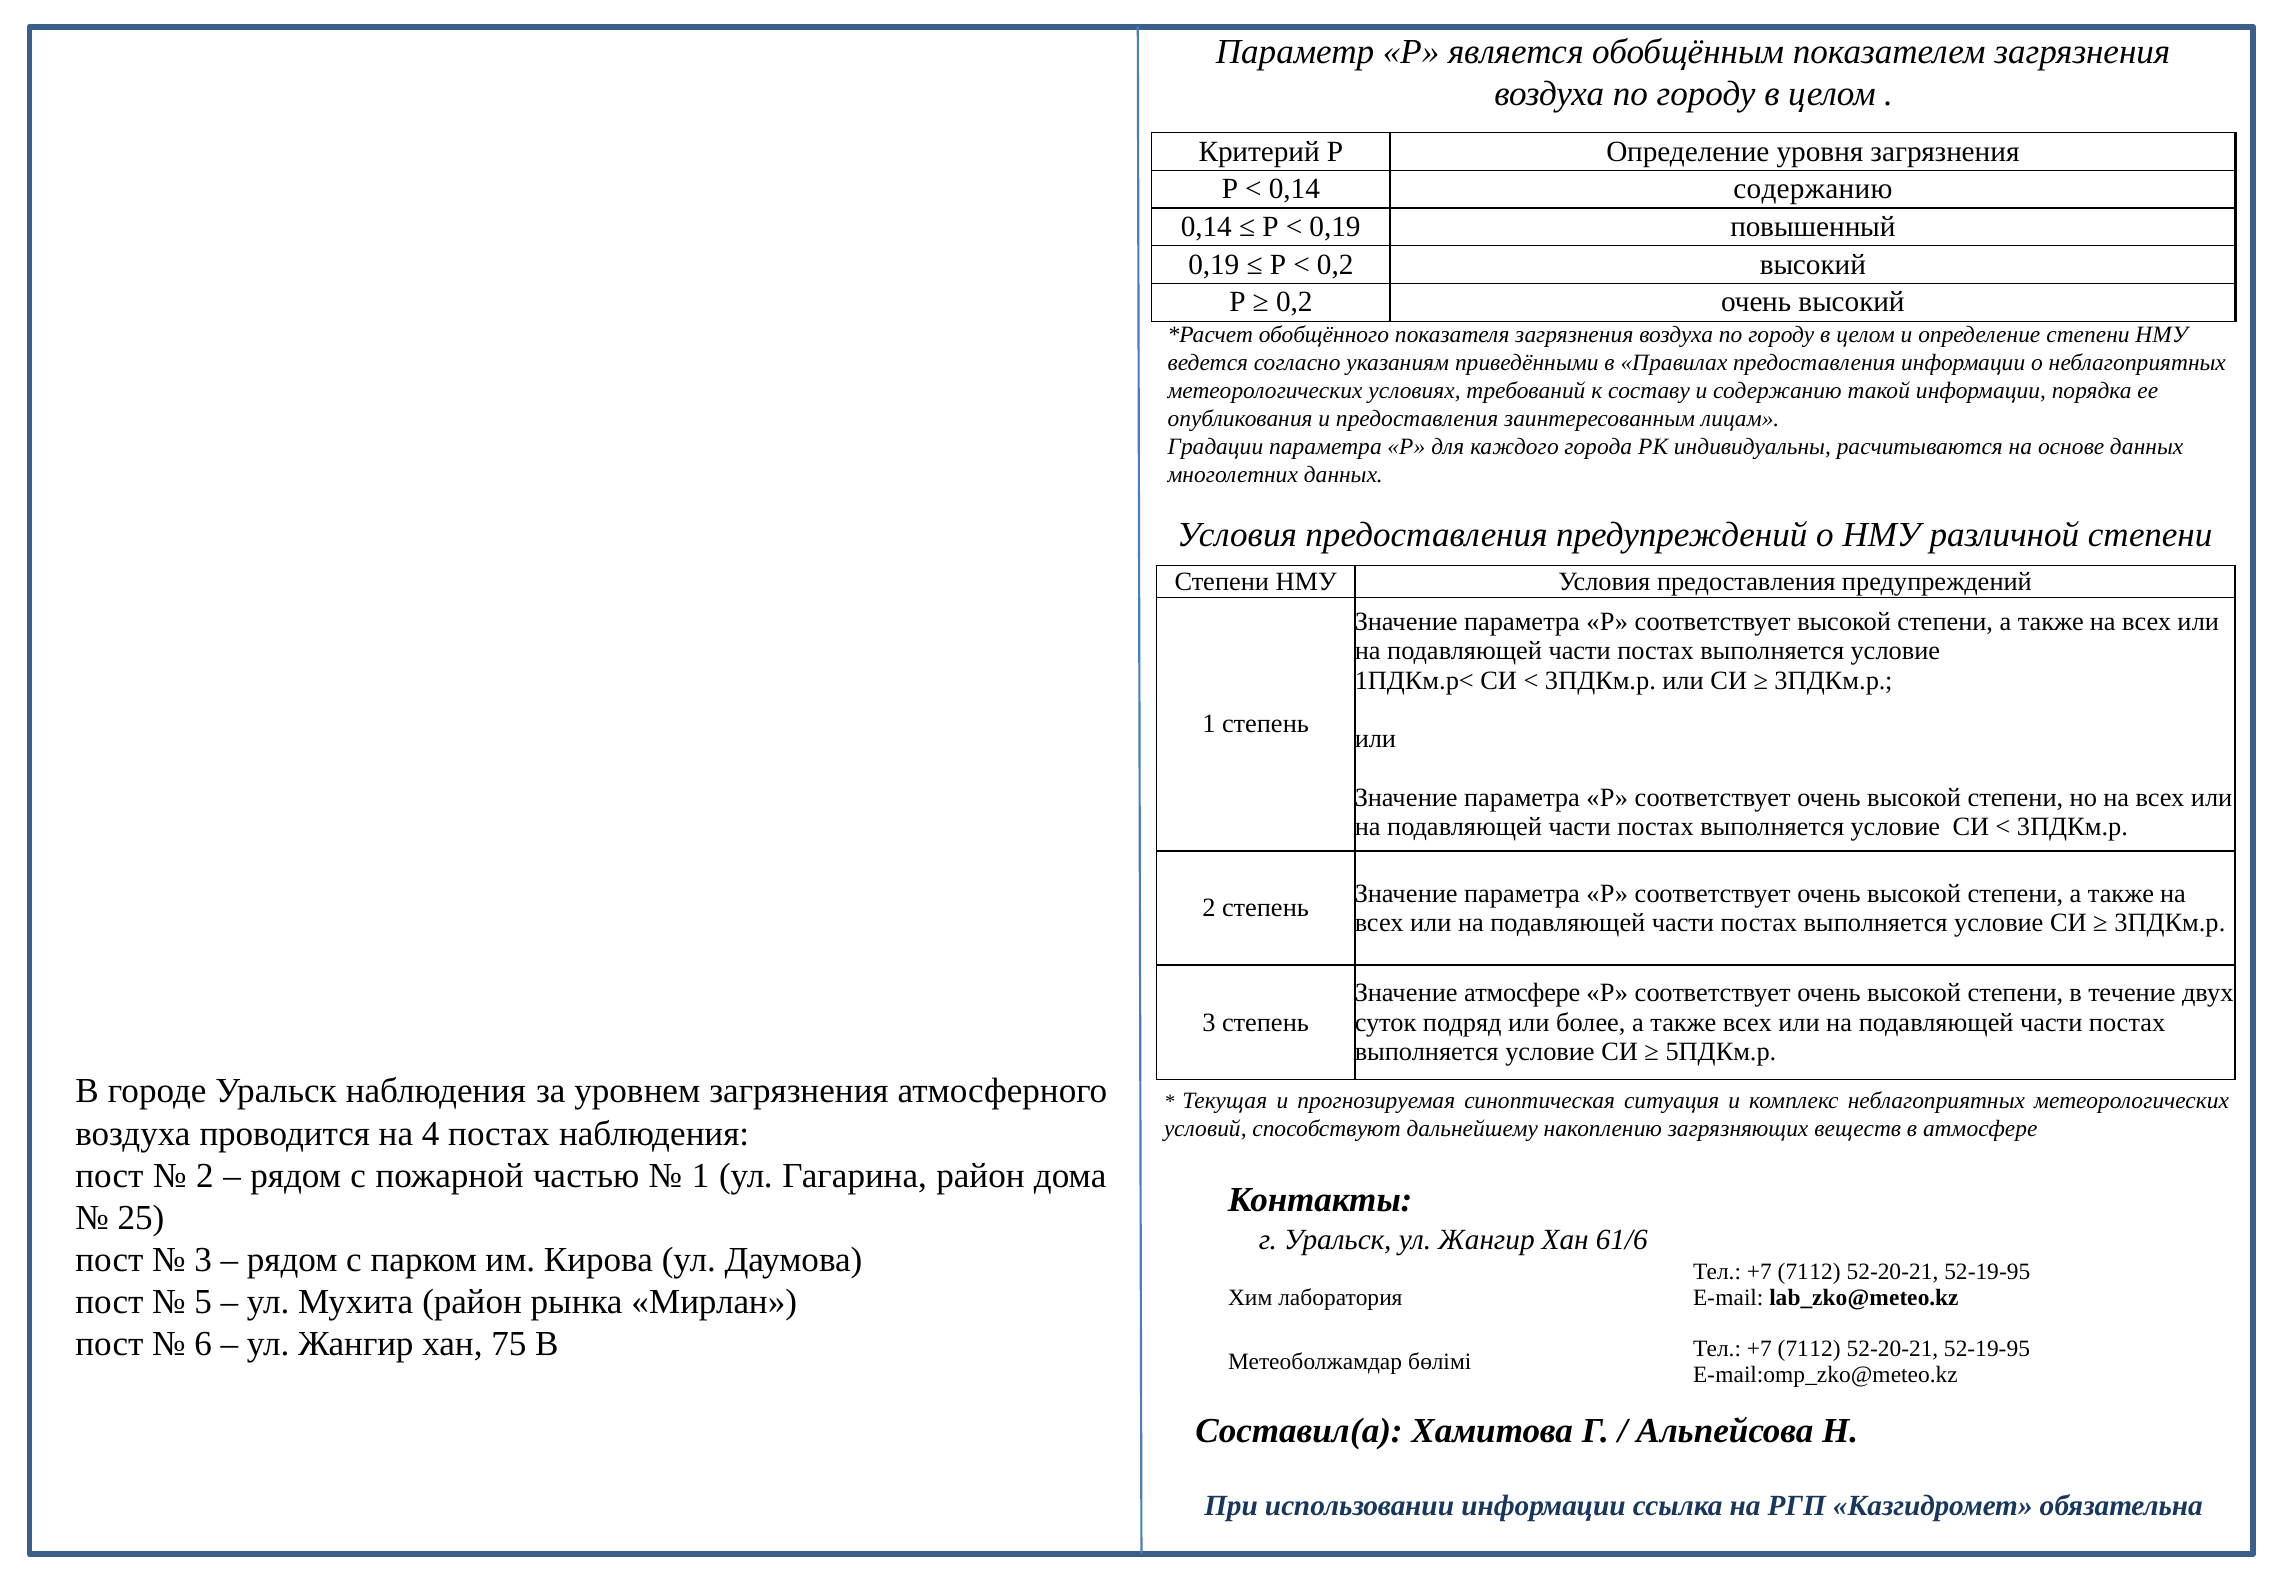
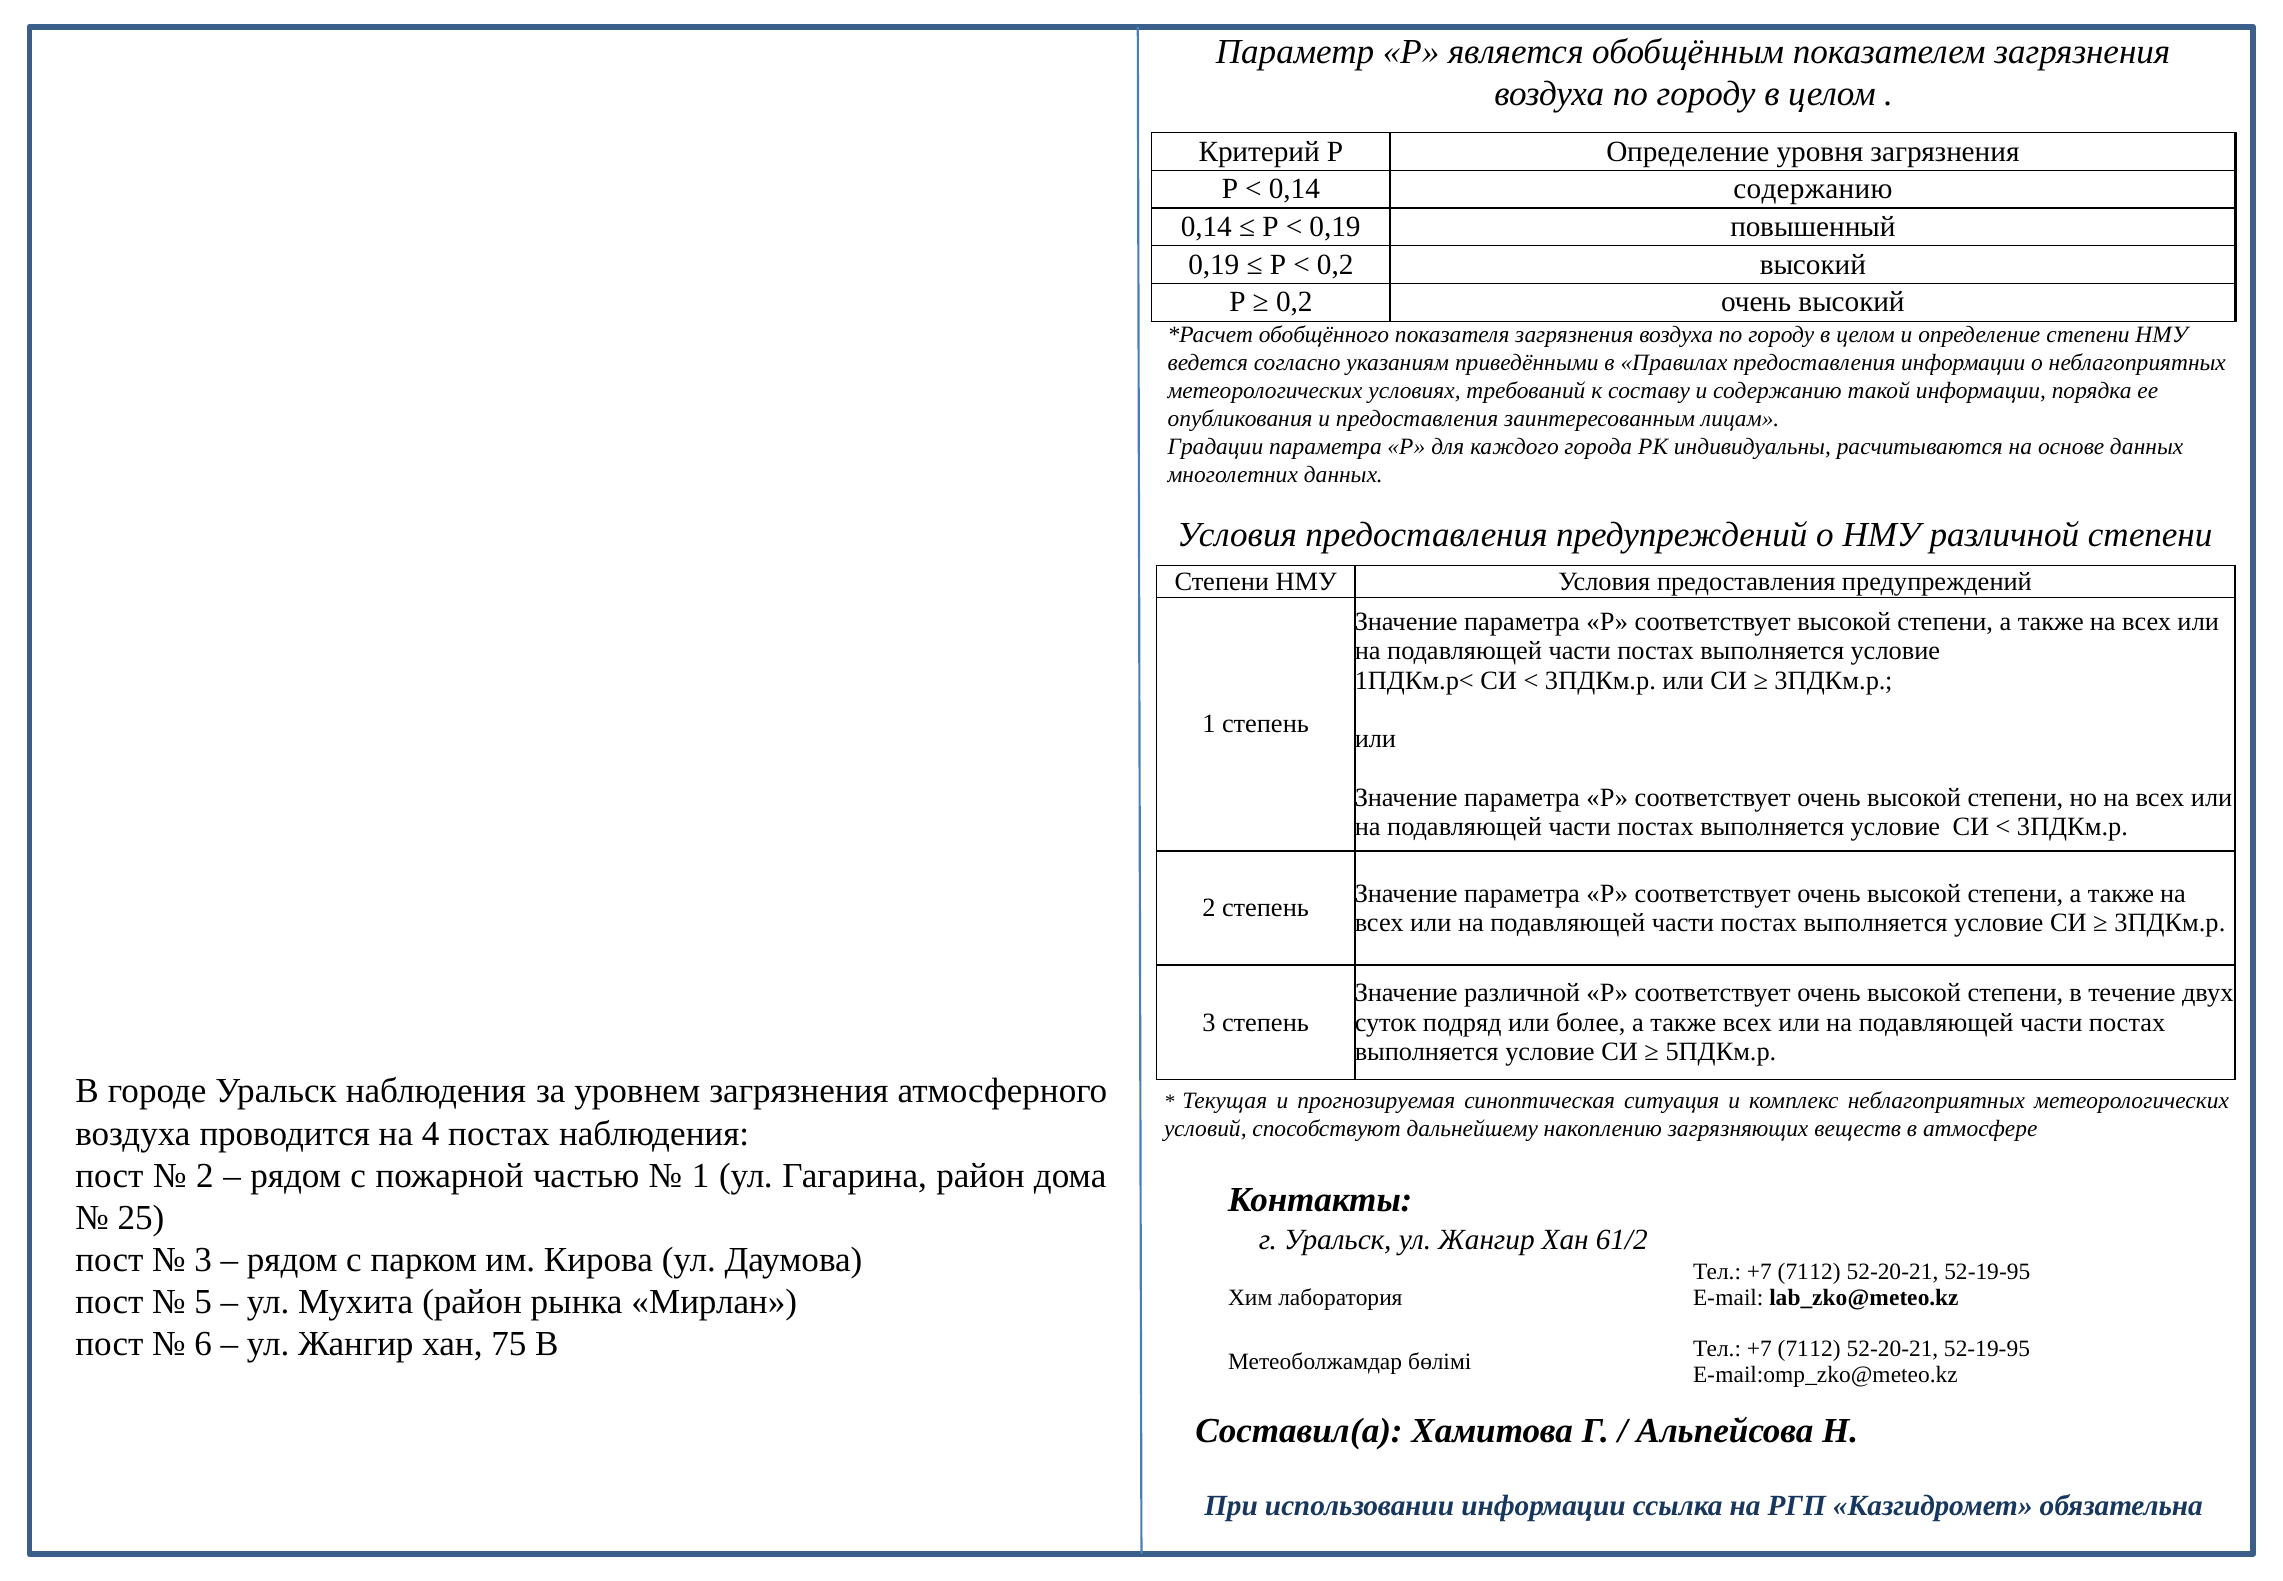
Значение атмосфере: атмосфере -> различной
61/6: 61/6 -> 61/2
